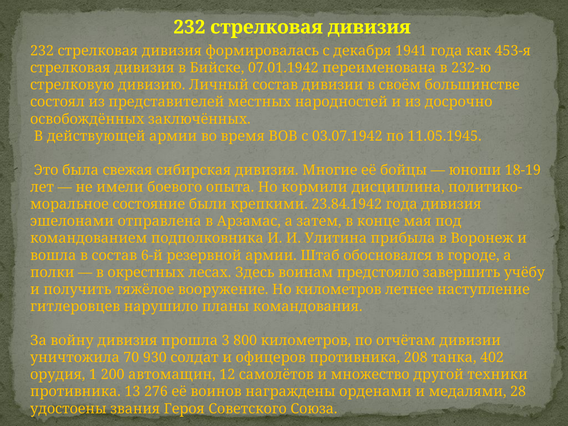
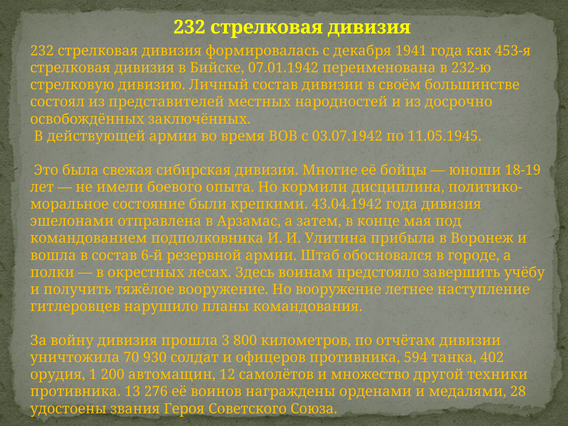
23.84.1942: 23.84.1942 -> 43.04.1942
Но километров: километров -> вооружение
208: 208 -> 594
